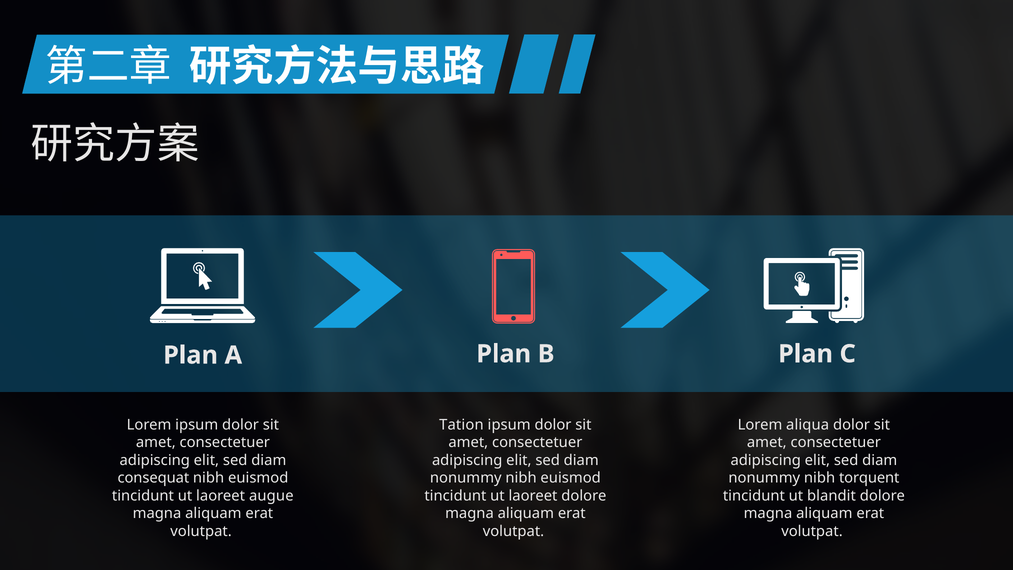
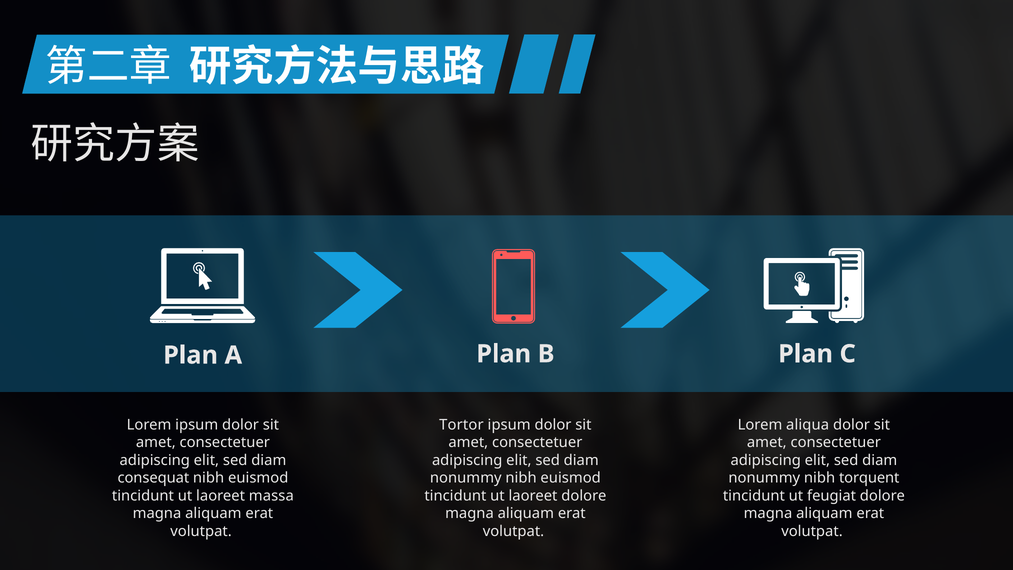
Tation: Tation -> Tortor
augue: augue -> massa
blandit: blandit -> feugiat
